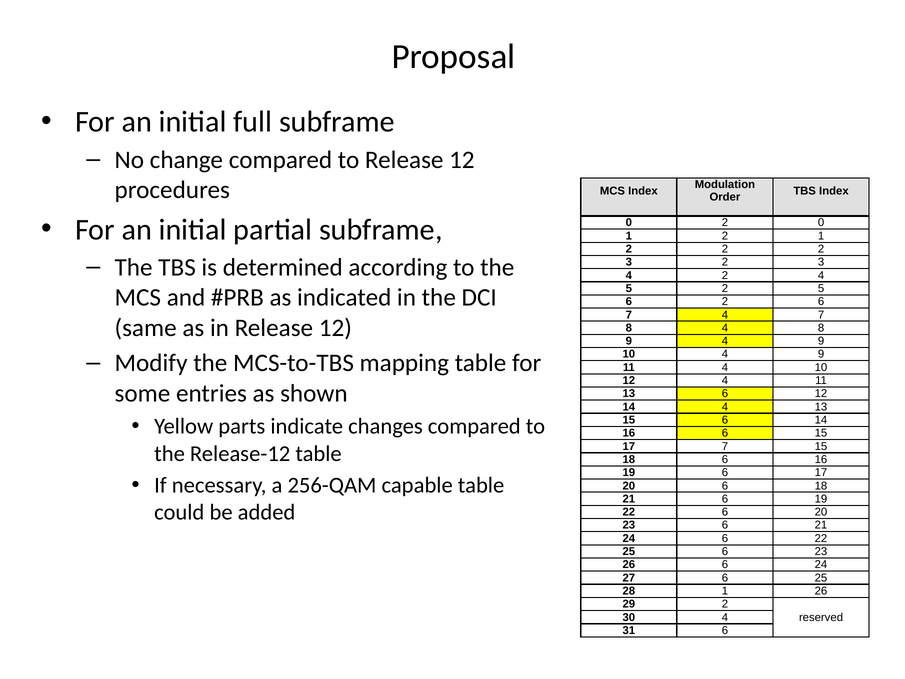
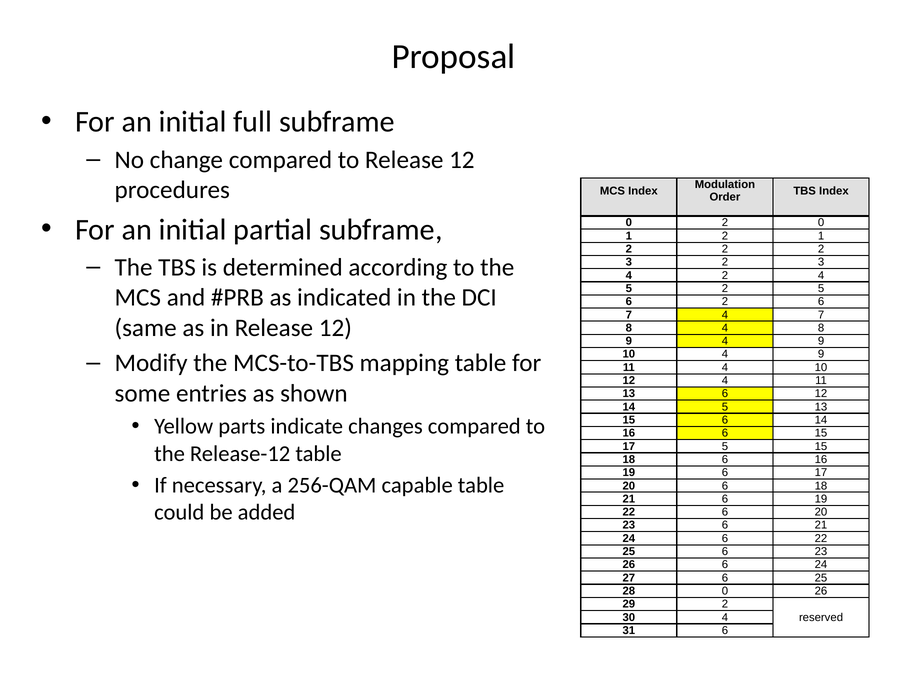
14 4: 4 -> 5
17 7: 7 -> 5
28 1: 1 -> 0
